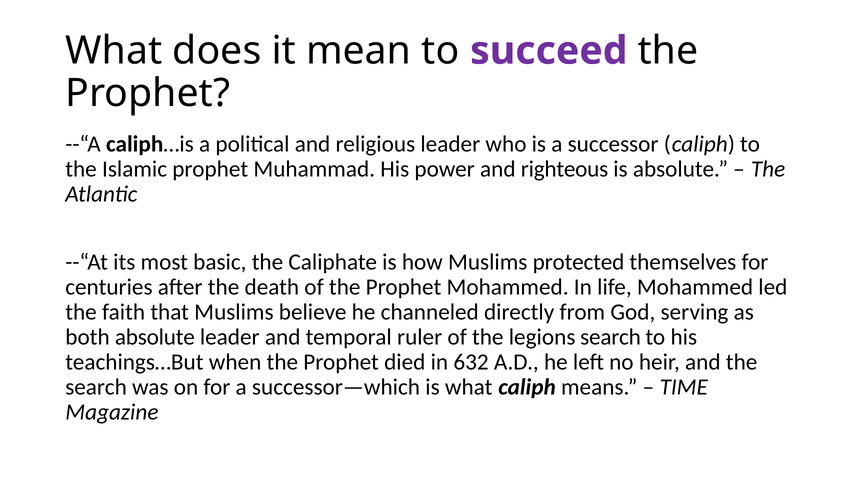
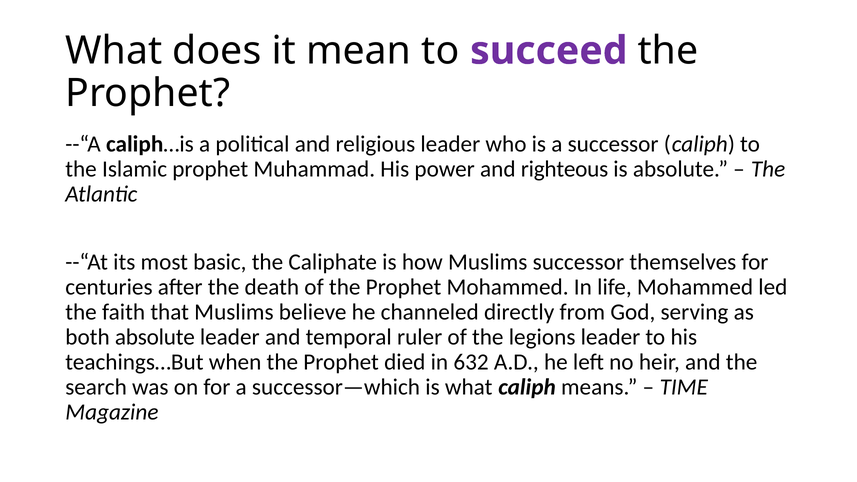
Muslims protected: protected -> successor
legions search: search -> leader
